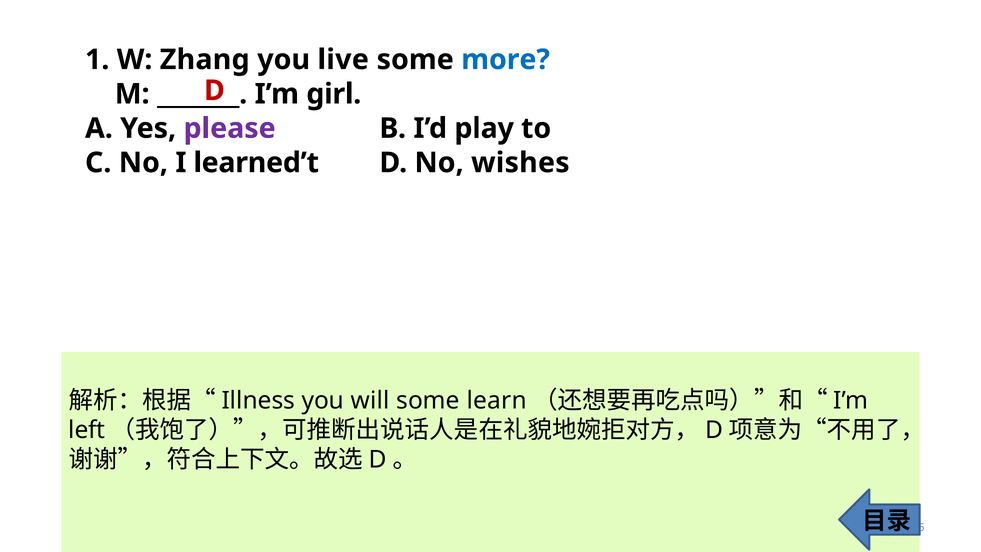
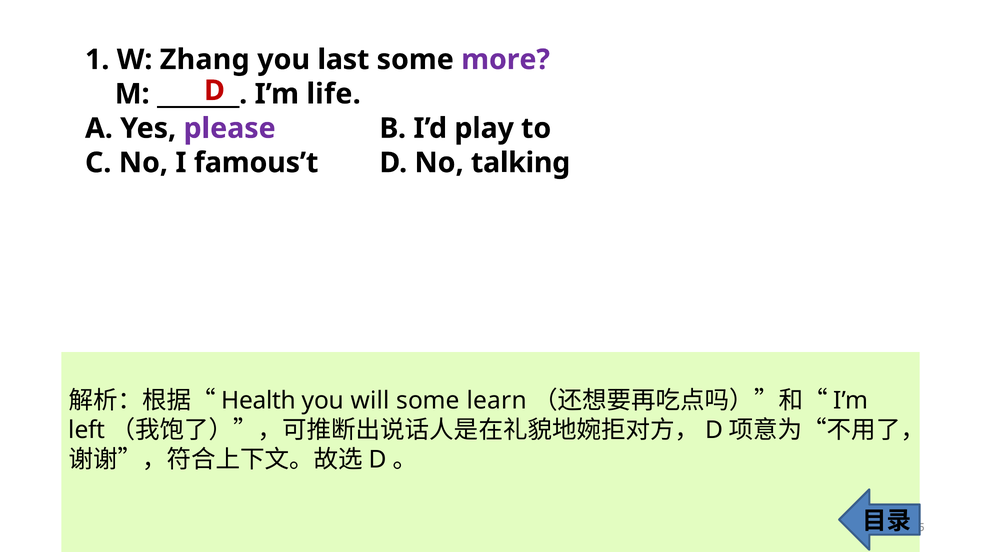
live: live -> last
more colour: blue -> purple
girl: girl -> life
learned’t: learned’t -> famous’t
wishes: wishes -> talking
Illness: Illness -> Health
